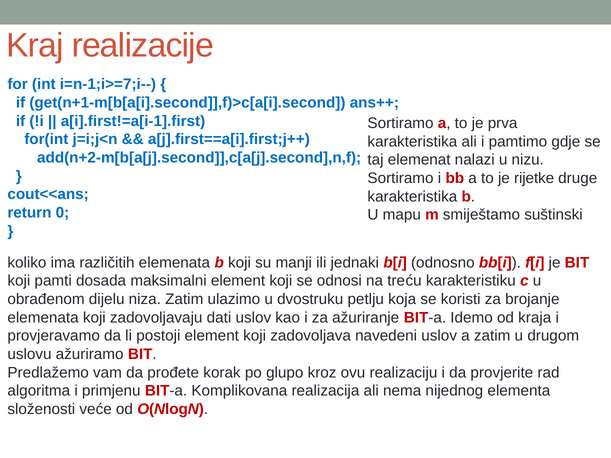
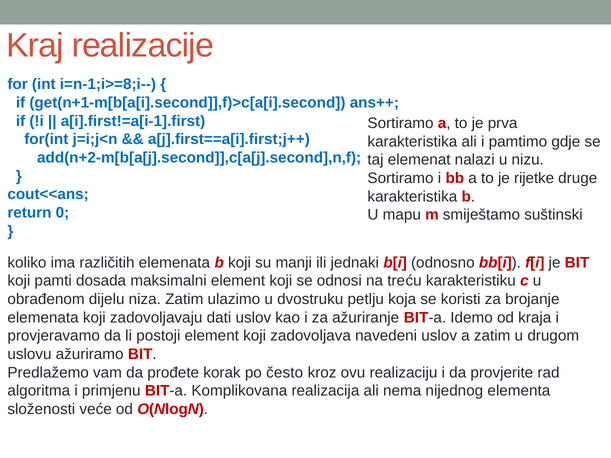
i=n-1;i>=7;i--: i=n-1;i>=7;i-- -> i=n-1;i>=8;i--
glupo: glupo -> često
